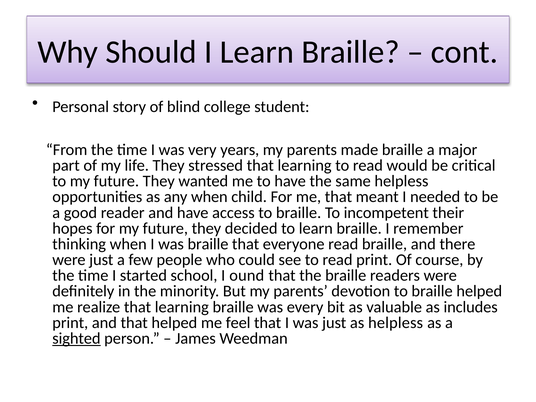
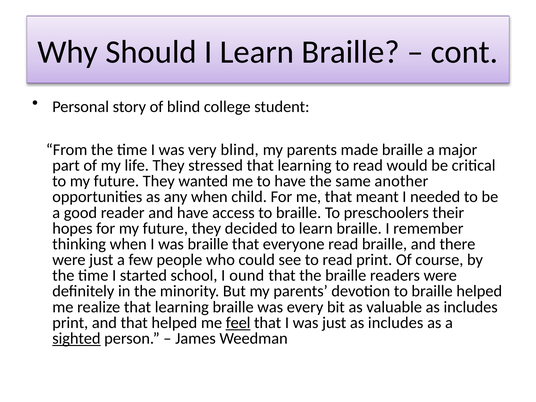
very years: years -> blind
same helpless: helpless -> another
incompetent: incompetent -> preschoolers
feel underline: none -> present
just as helpless: helpless -> includes
